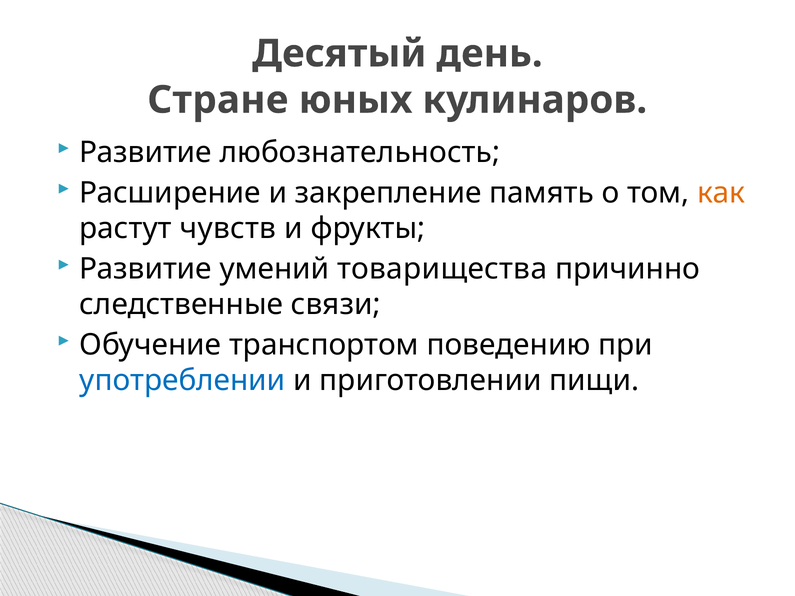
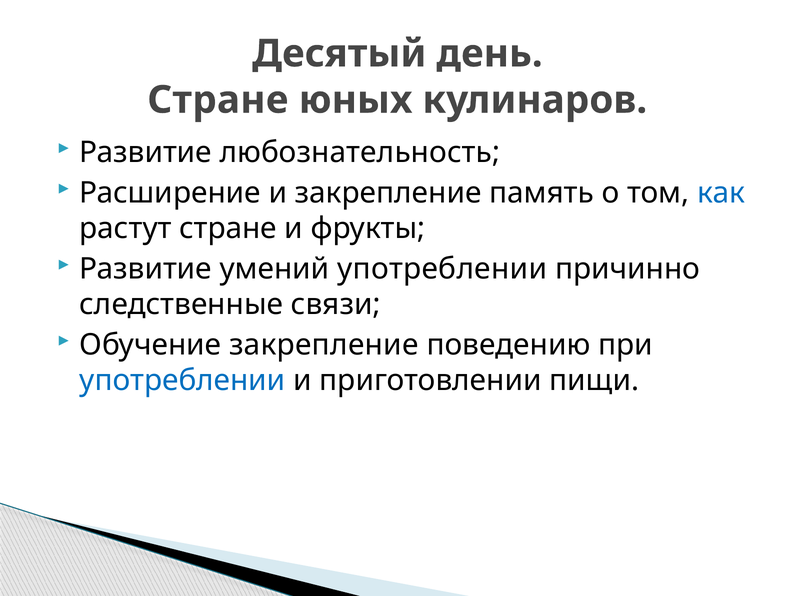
как colour: orange -> blue
растут чувств: чувств -> стране
умений товарищества: товарищества -> употреблении
Обучение транспортом: транспортом -> закрепление
